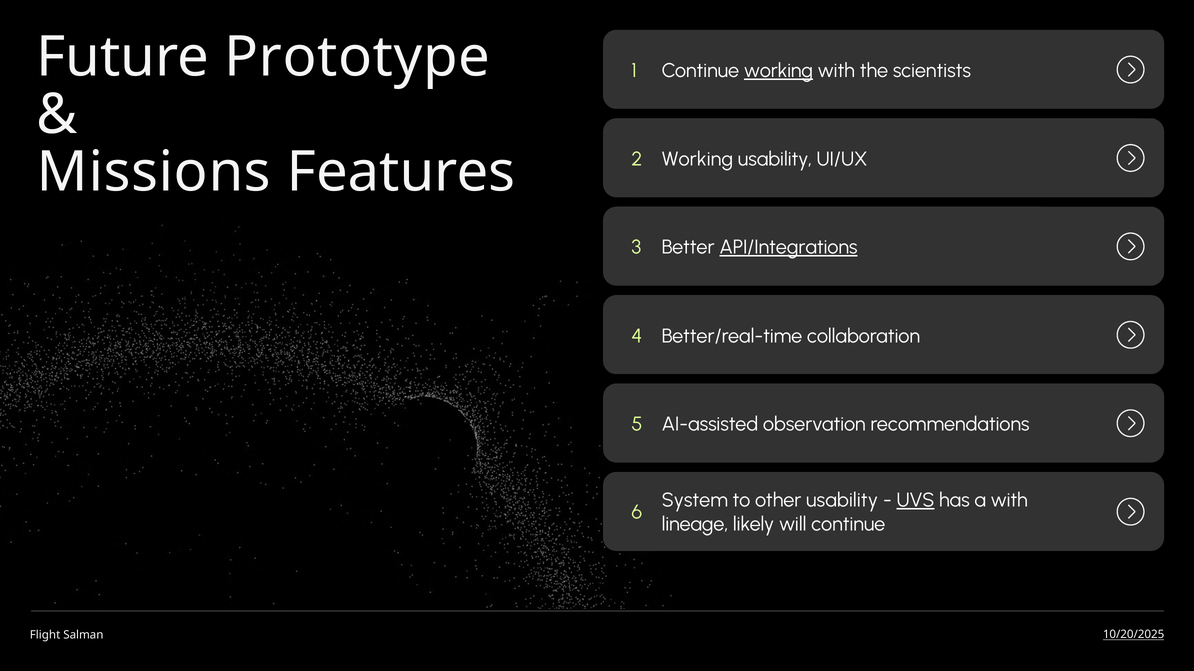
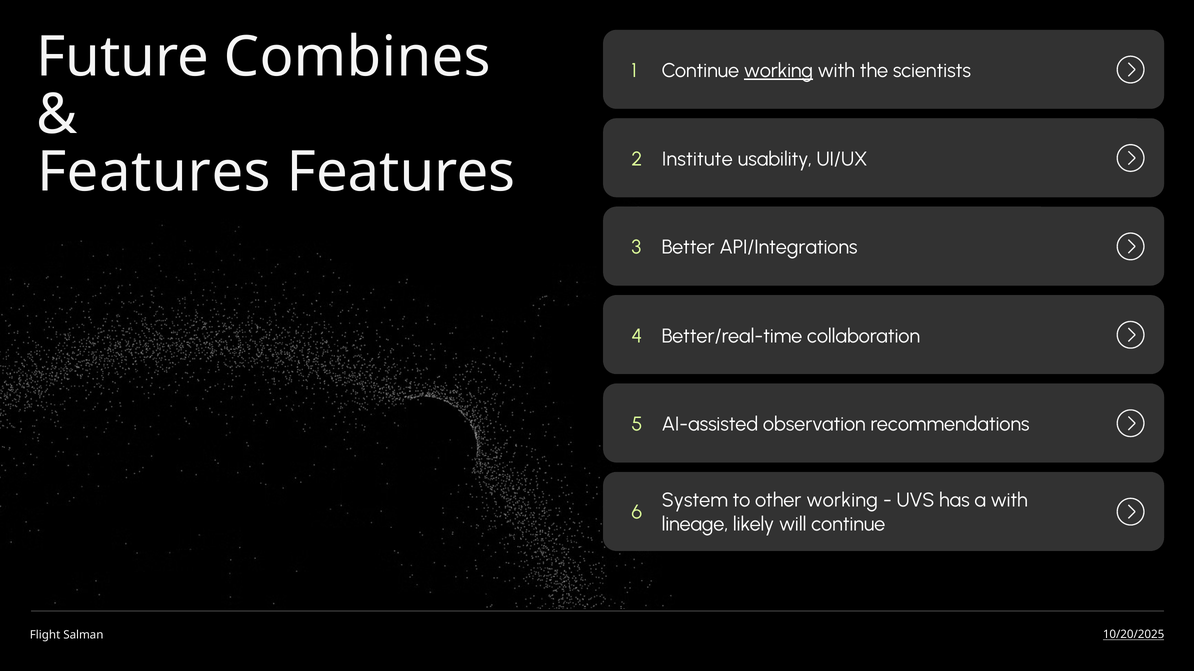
Prototype: Prototype -> Combines
Working at (697, 159): Working -> Institute
Missions at (154, 172): Missions -> Features
API/Integrations underline: present -> none
other usability: usability -> working
UVS underline: present -> none
